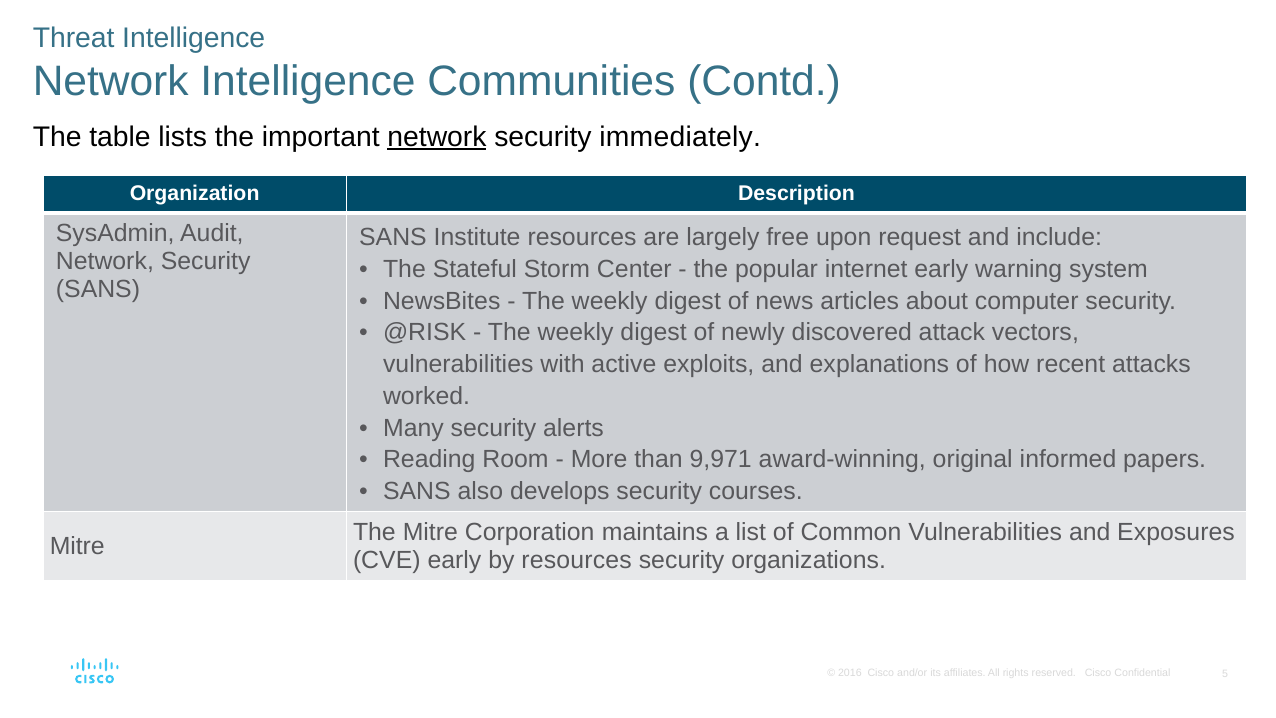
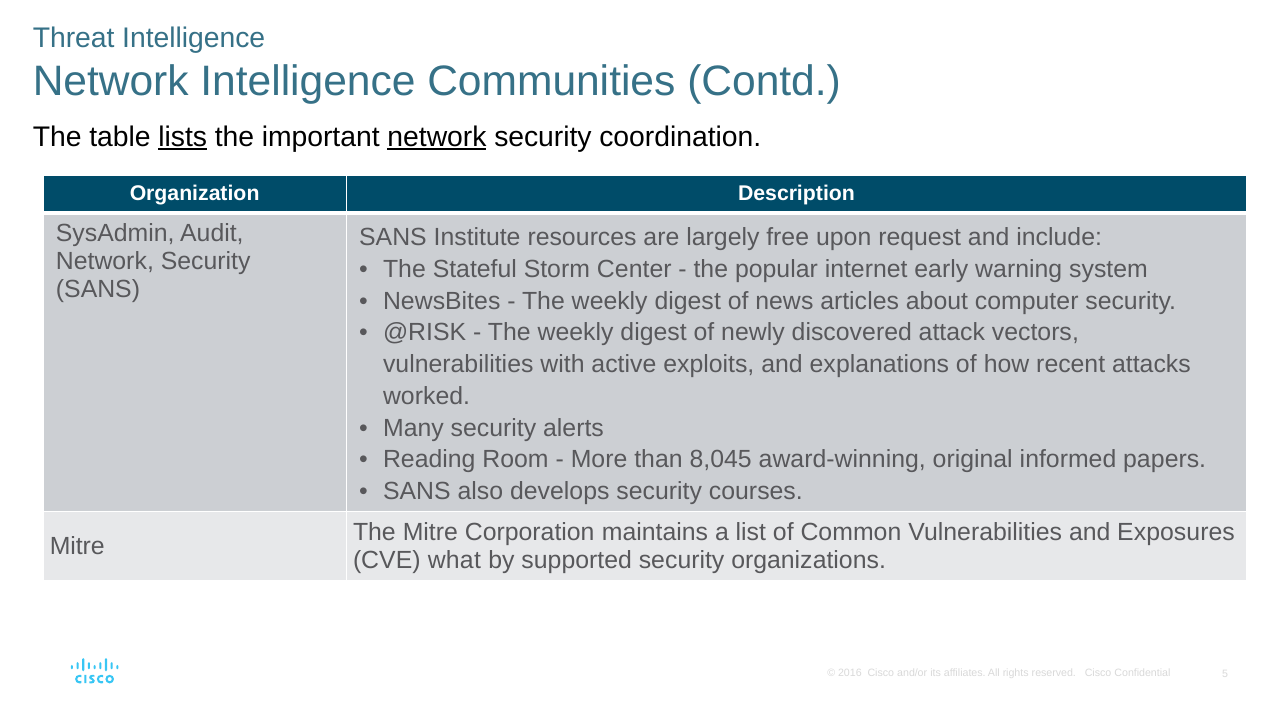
lists underline: none -> present
immediately: immediately -> coordination
9,971: 9,971 -> 8,045
CVE early: early -> what
by resources: resources -> supported
